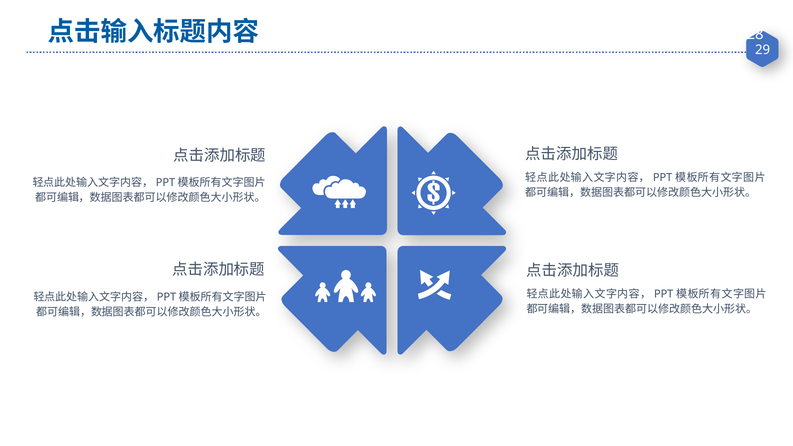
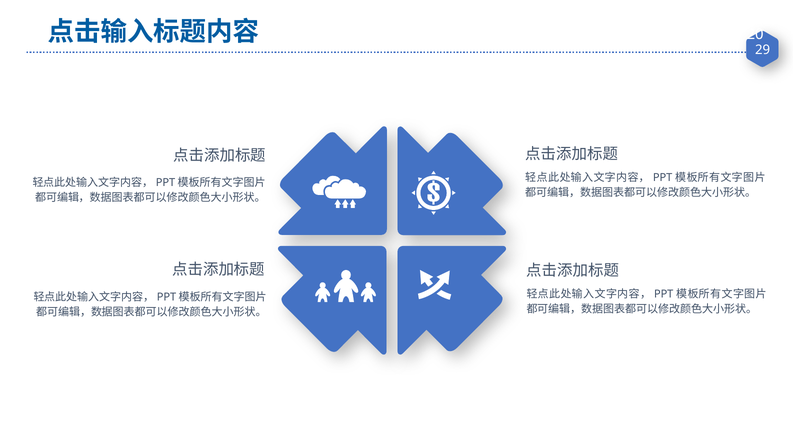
28: 28 -> 20
